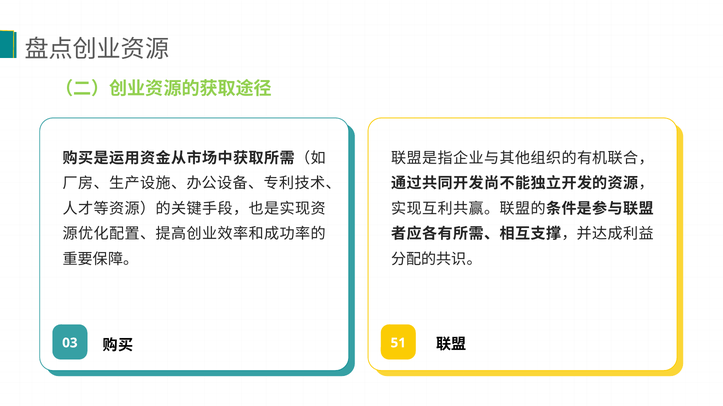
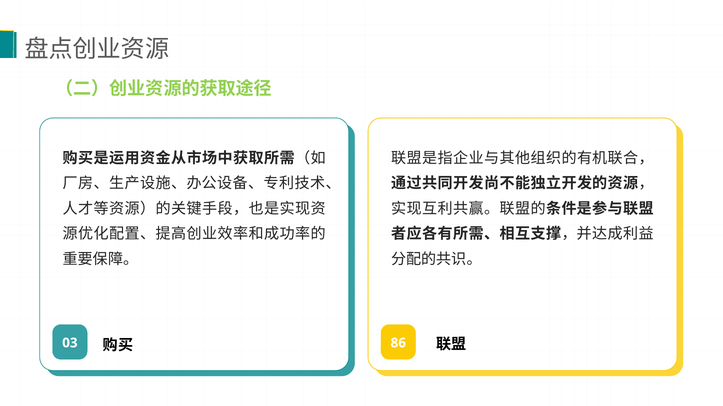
51: 51 -> 86
